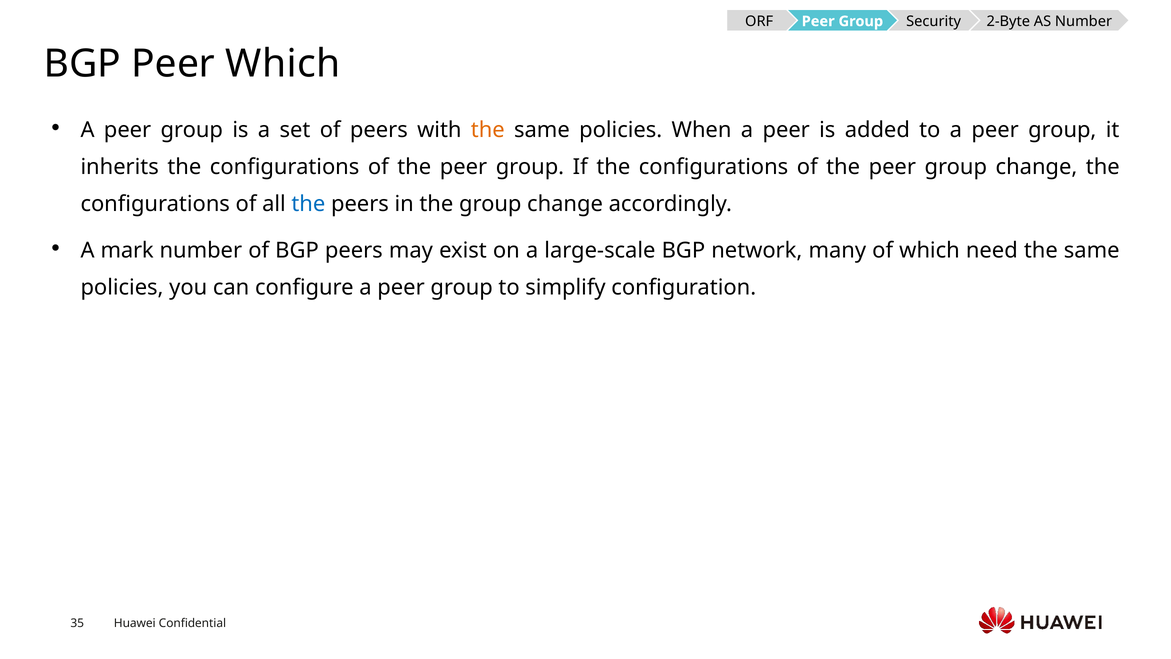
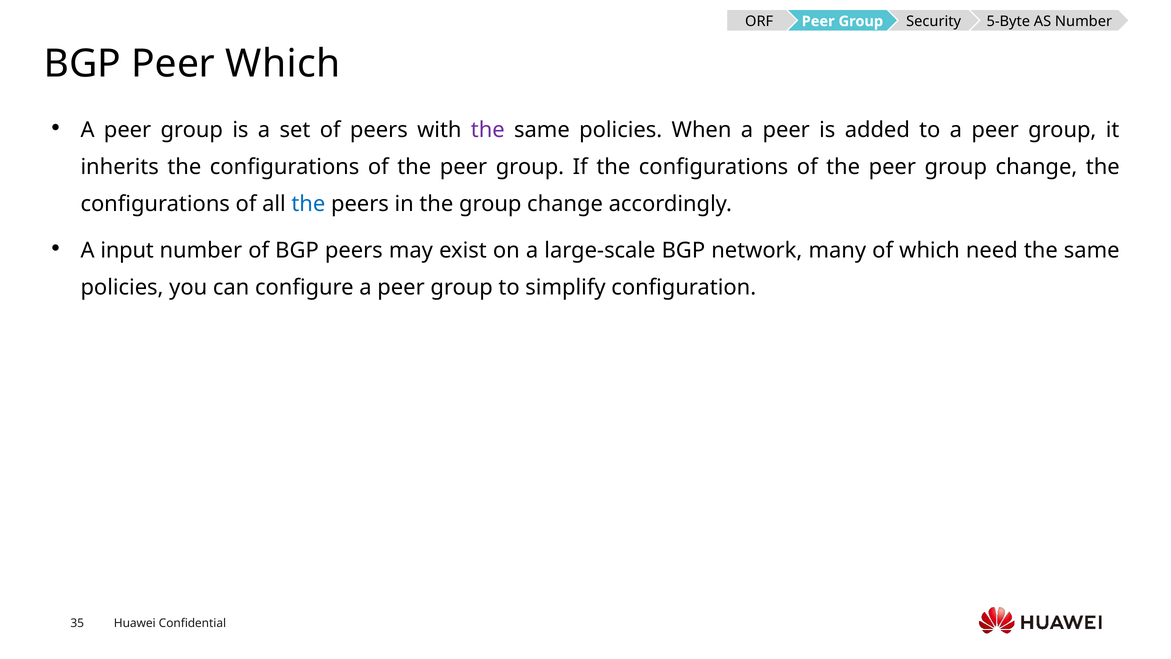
2-Byte: 2-Byte -> 5-Byte
the at (488, 130) colour: orange -> purple
mark: mark -> input
